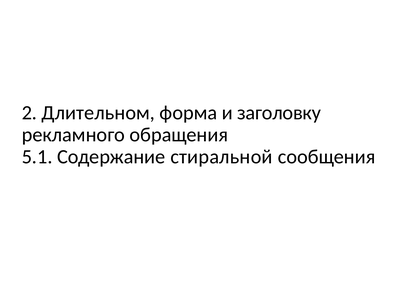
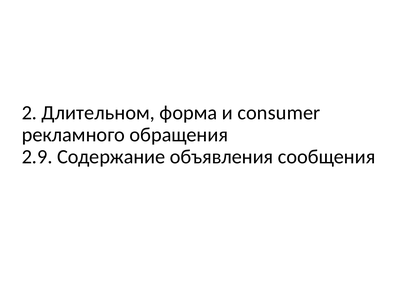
заголовку: заголовку -> consumer
5.1: 5.1 -> 2.9
стиральной: стиральной -> объявления
